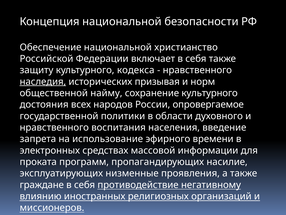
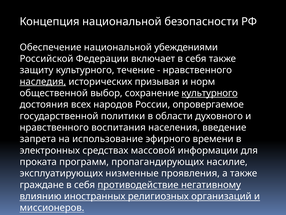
христианство: христианство -> убеждениями
кодекса: кодекса -> течение
найму: найму -> выбор
культурного at (210, 93) underline: none -> present
